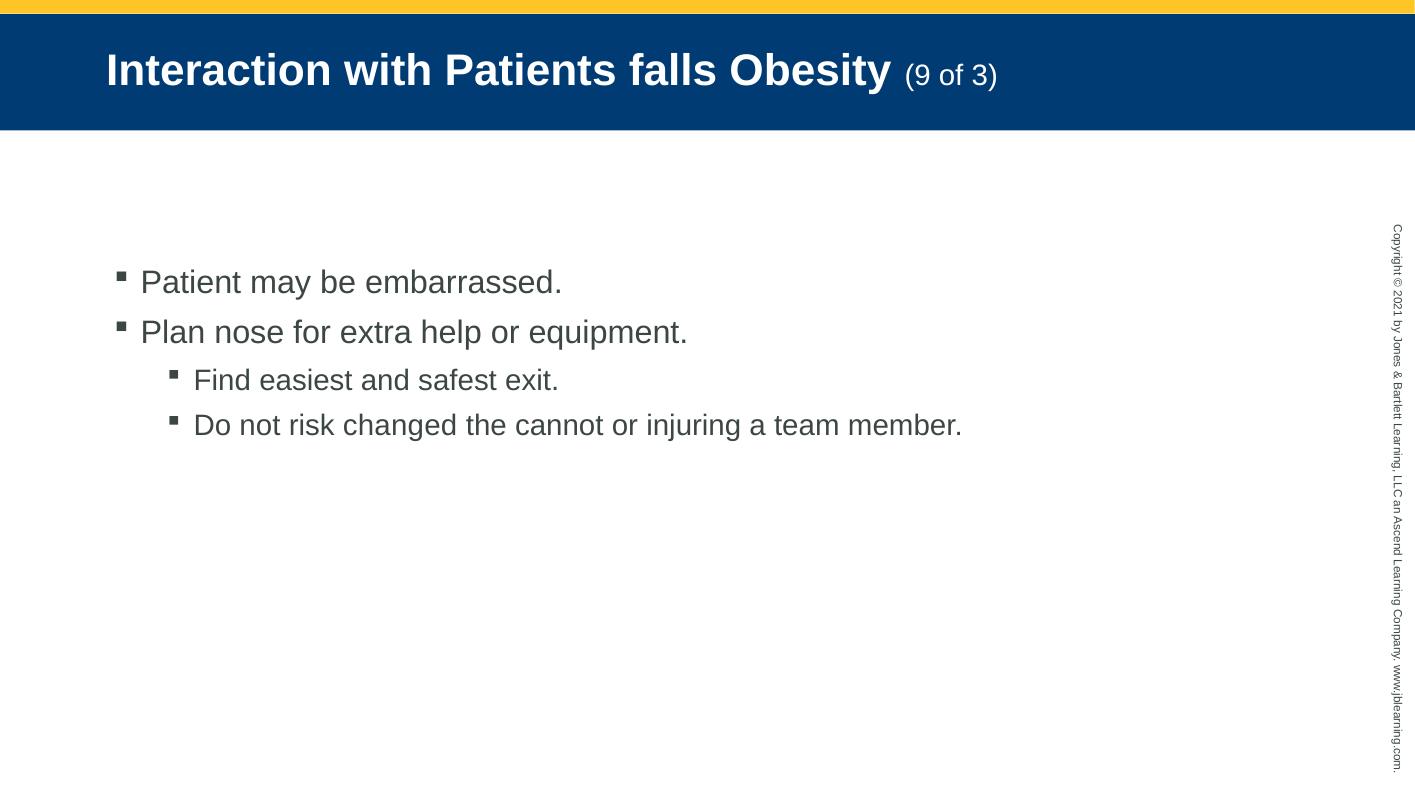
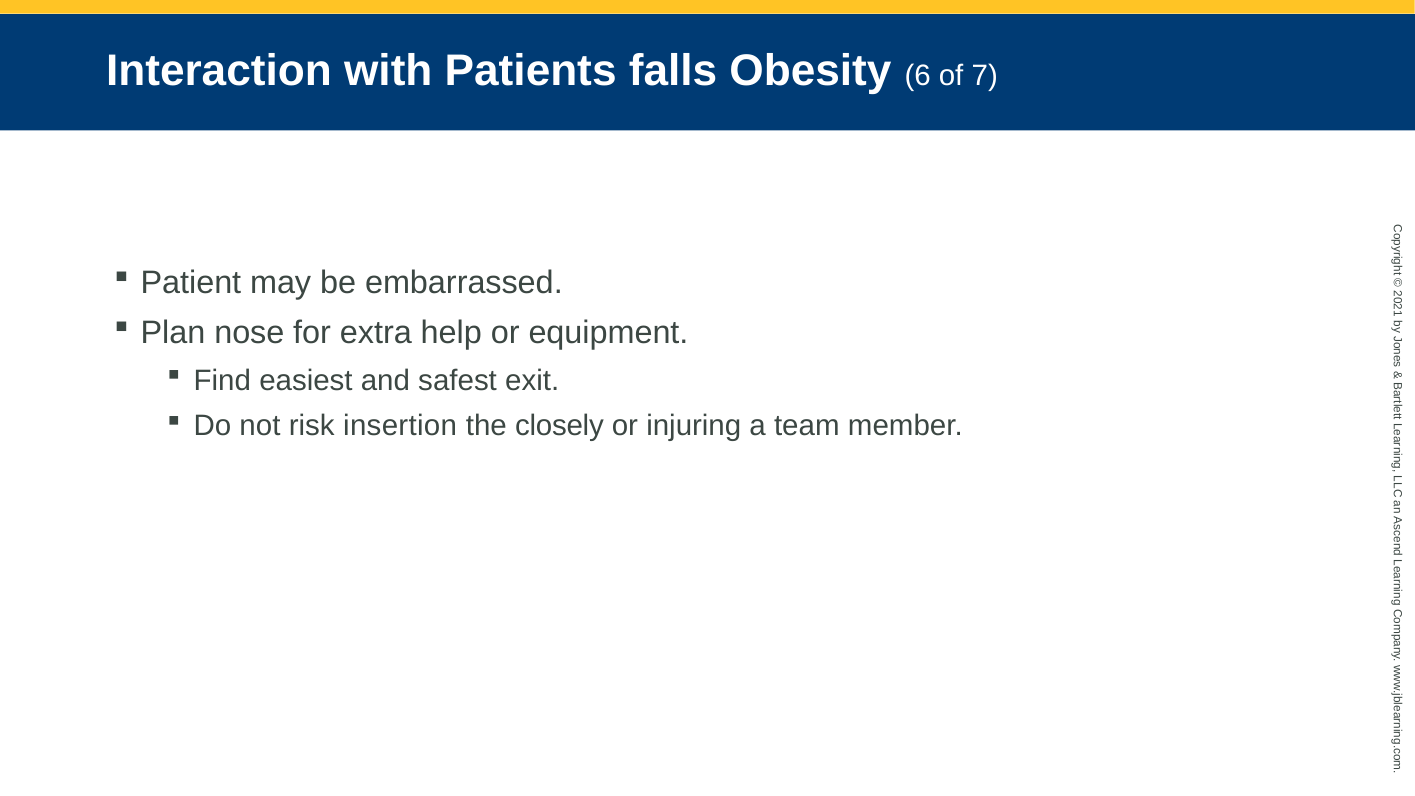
9: 9 -> 6
3: 3 -> 7
changed: changed -> insertion
cannot: cannot -> closely
